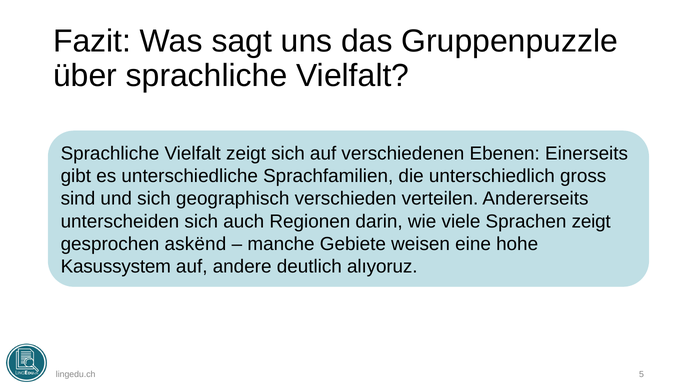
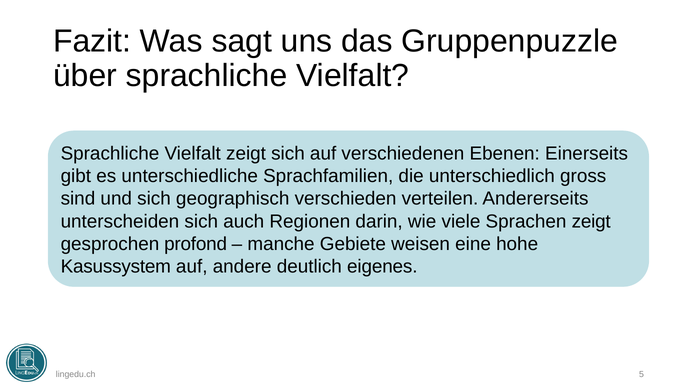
askënd: askënd -> profond
alıyoruz: alıyoruz -> eigenes
